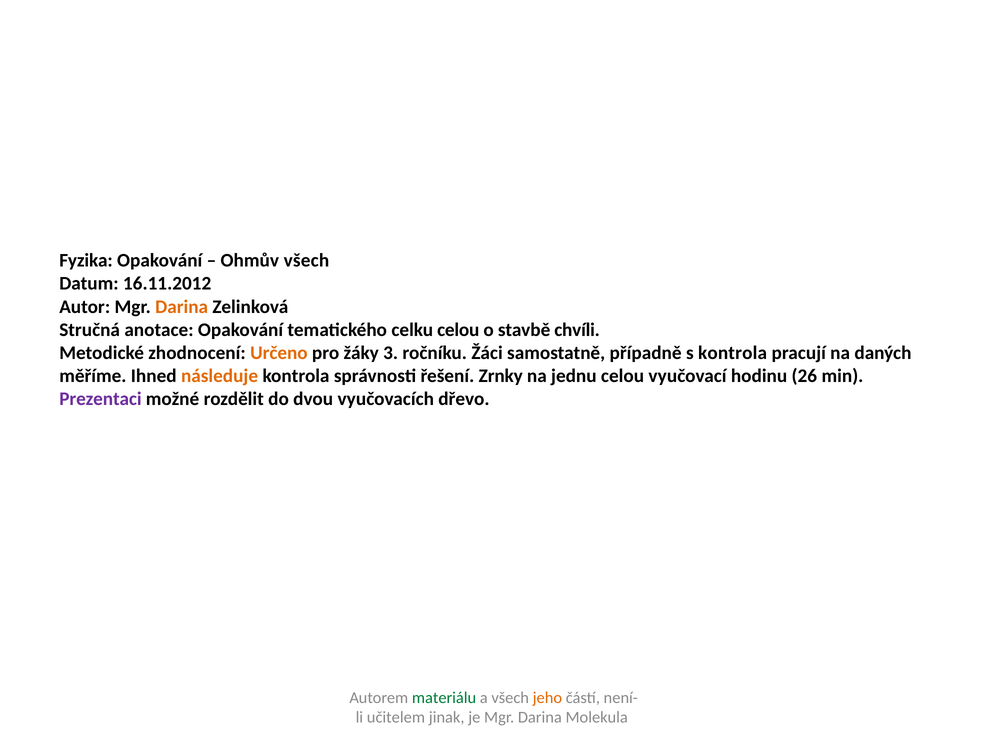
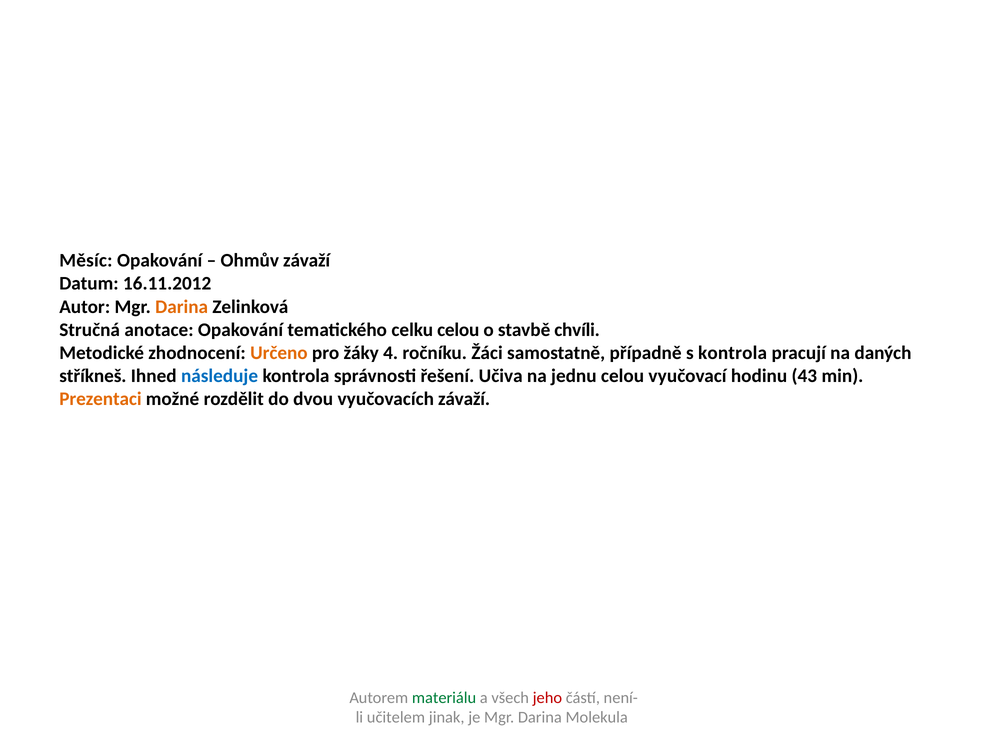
Fyzika: Fyzika -> Měsíc
Ohmův všech: všech -> závaží
3: 3 -> 4
měříme: měříme -> stříkneš
následuje colour: orange -> blue
Zrnky: Zrnky -> Učiva
26: 26 -> 43
Prezentaci colour: purple -> orange
vyučovacích dřevo: dřevo -> závaží
jeho colour: orange -> red
